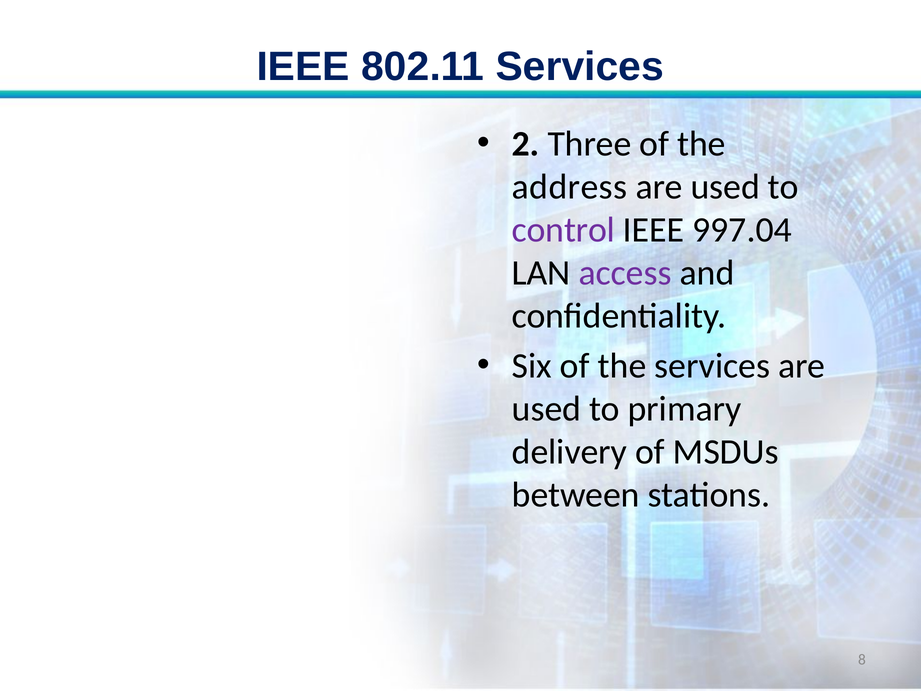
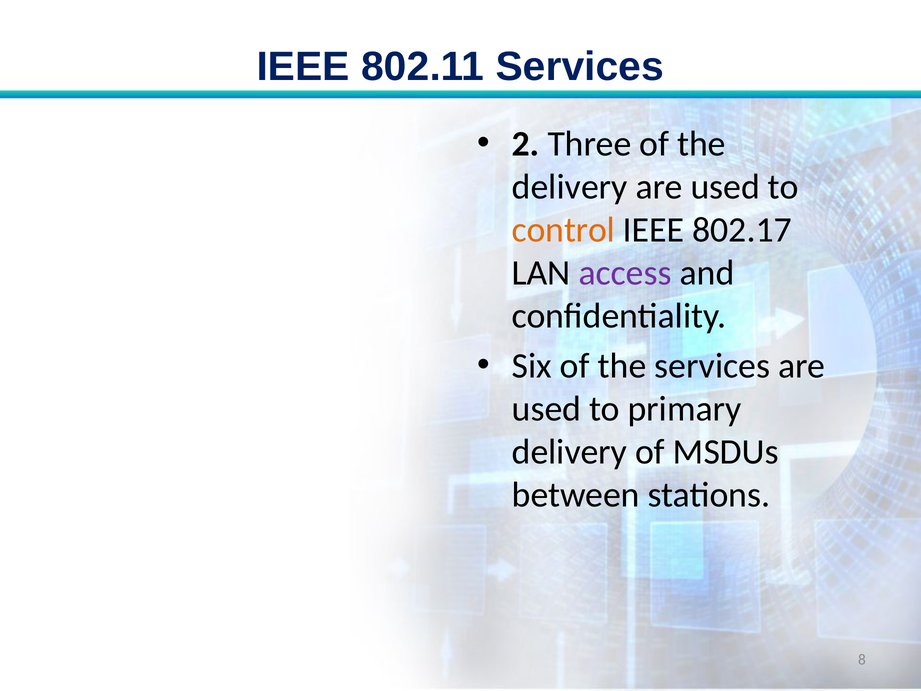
address at (569, 187): address -> delivery
control colour: purple -> orange
997.04: 997.04 -> 802.17
